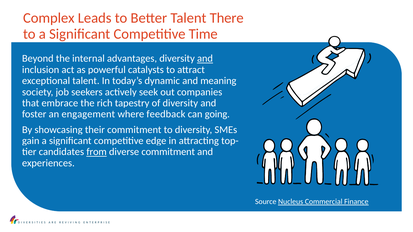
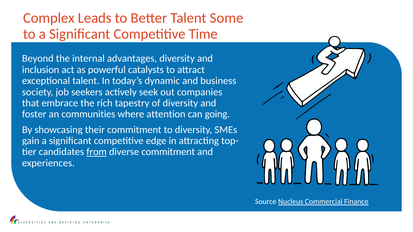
There: There -> Some
and at (205, 59) underline: present -> none
meaning: meaning -> business
engagement: engagement -> communities
feedback: feedback -> attention
